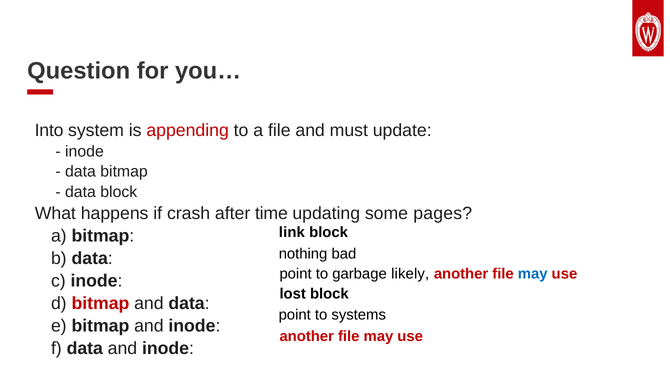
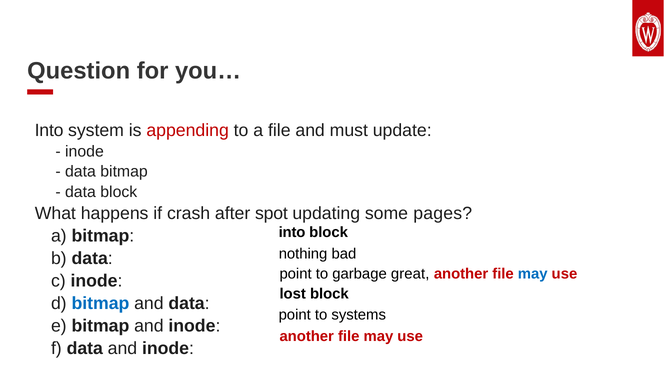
time: time -> spot
link at (292, 232): link -> into
likely: likely -> great
bitmap at (100, 303) colour: red -> blue
